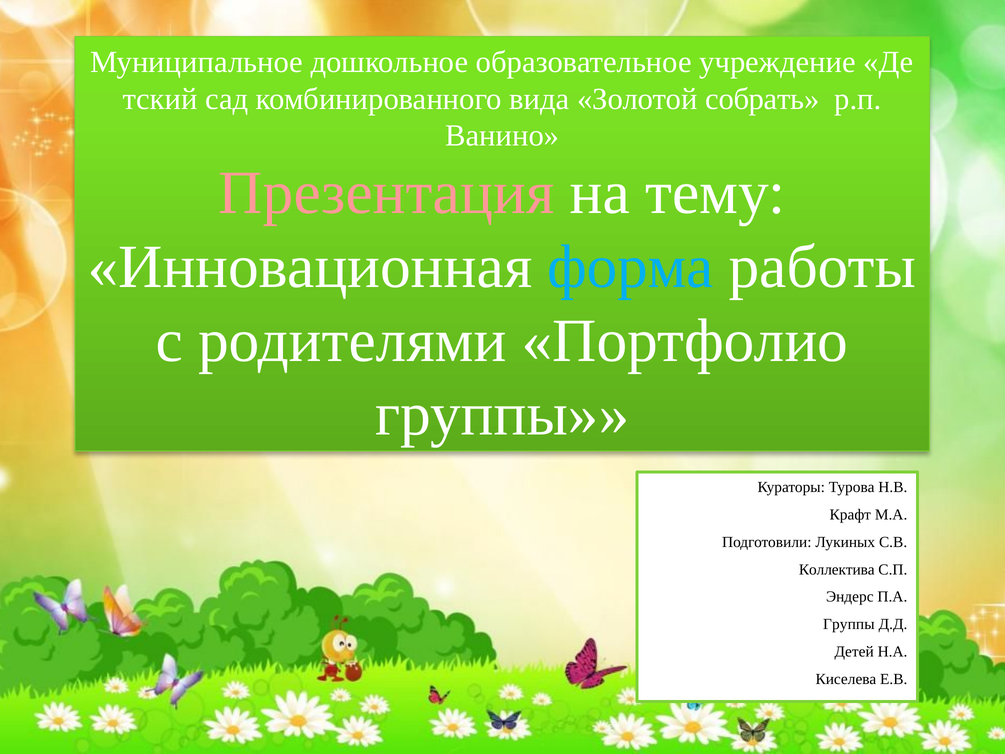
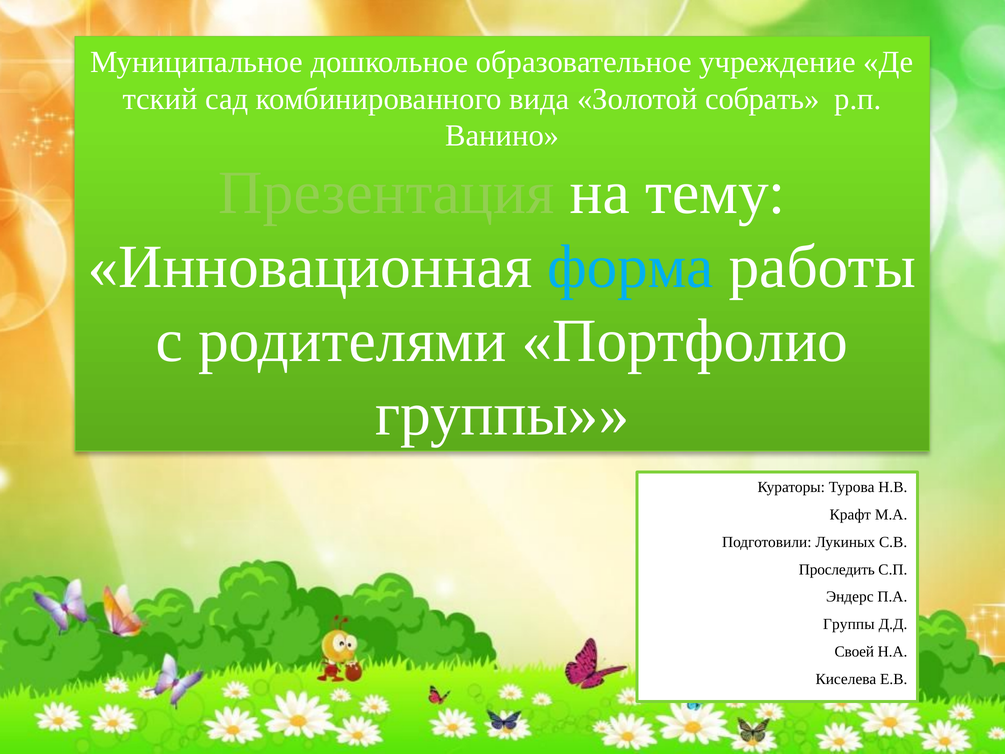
Презентация colour: pink -> light green
Коллектива: Коллектива -> Проследить
Детей: Детей -> Своей
